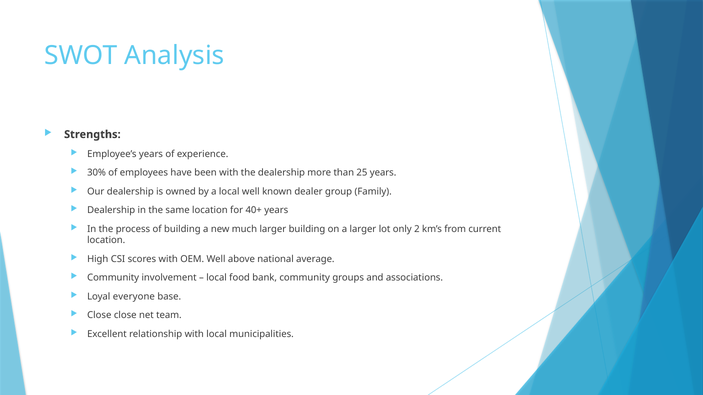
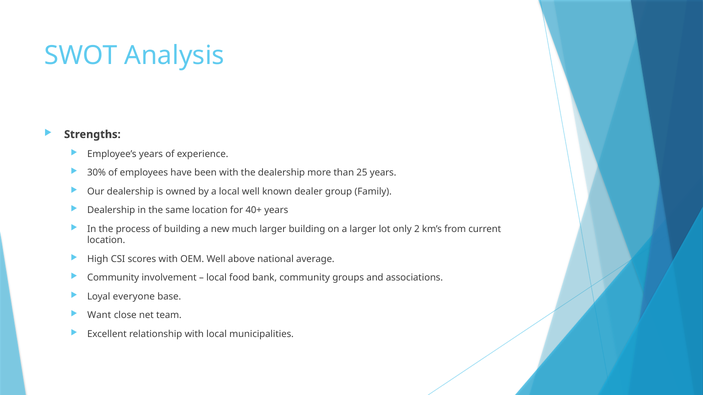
Close at (99, 316): Close -> Want
